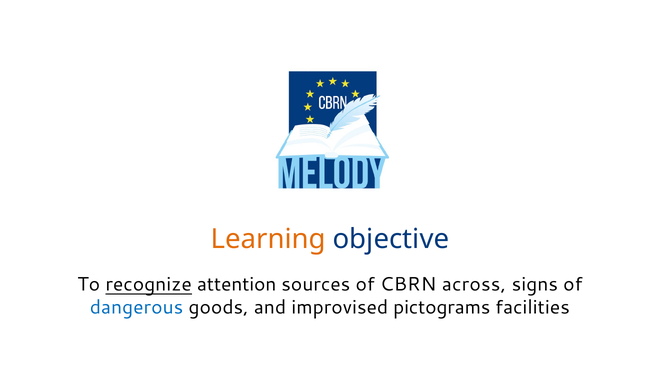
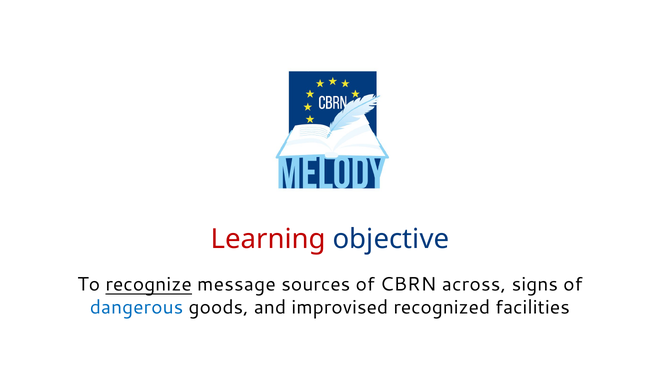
Learning colour: orange -> red
attention: attention -> message
pictograms: pictograms -> recognized
